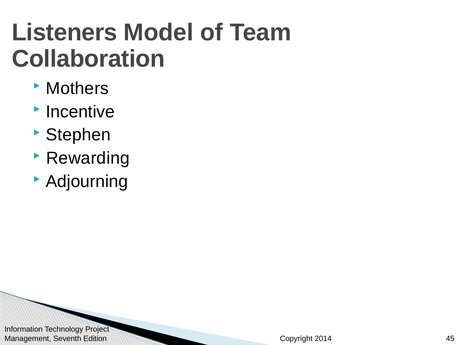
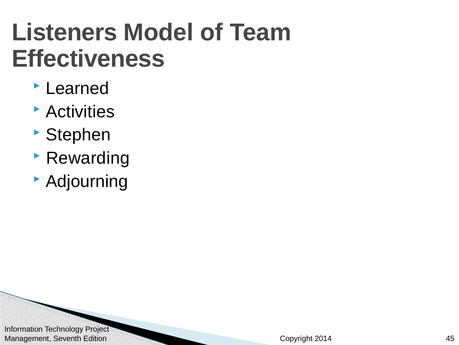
Collaboration: Collaboration -> Effectiveness
Mothers: Mothers -> Learned
Incentive: Incentive -> Activities
